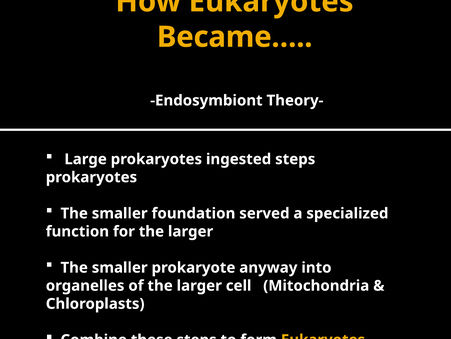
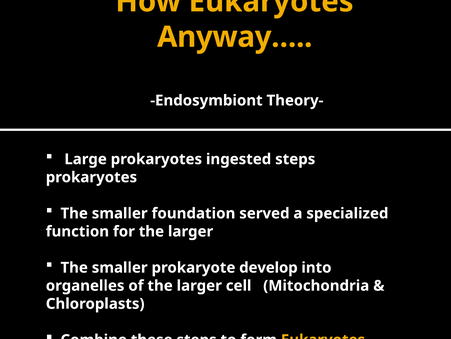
Became…: Became… -> Anyway…
anyway: anyway -> develop
